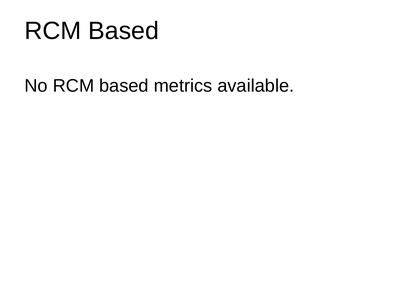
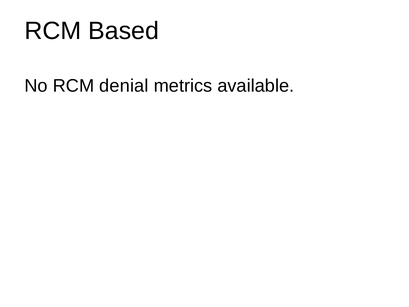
No RCM based: based -> denial
